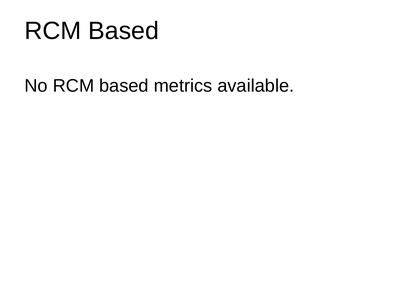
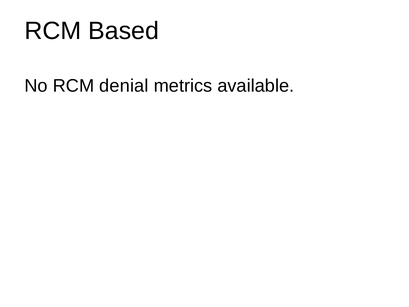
No RCM based: based -> denial
